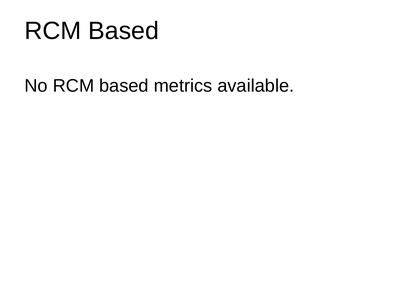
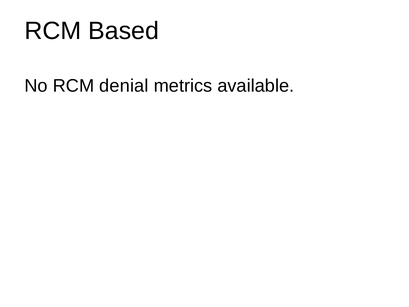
No RCM based: based -> denial
